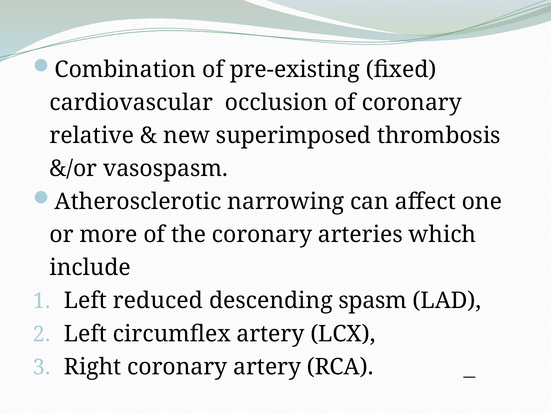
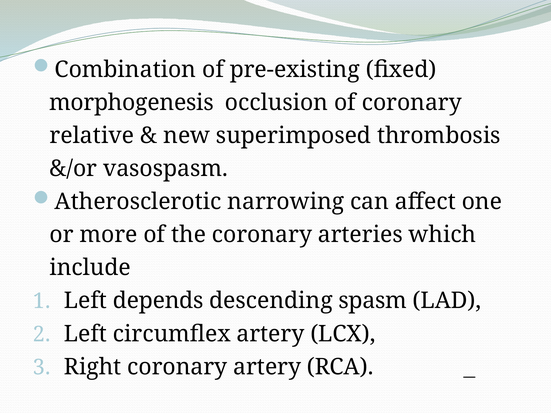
cardiovascular: cardiovascular -> morphogenesis
reduced: reduced -> depends
